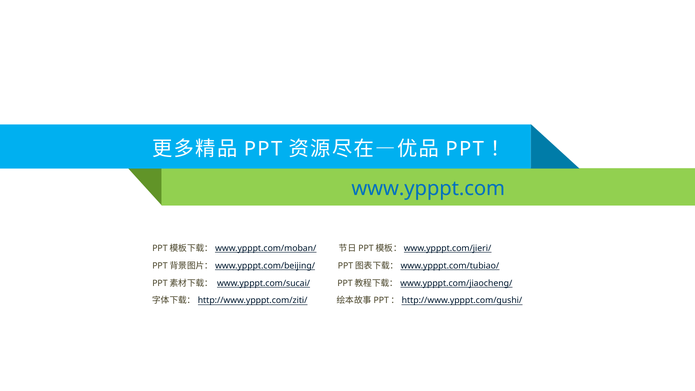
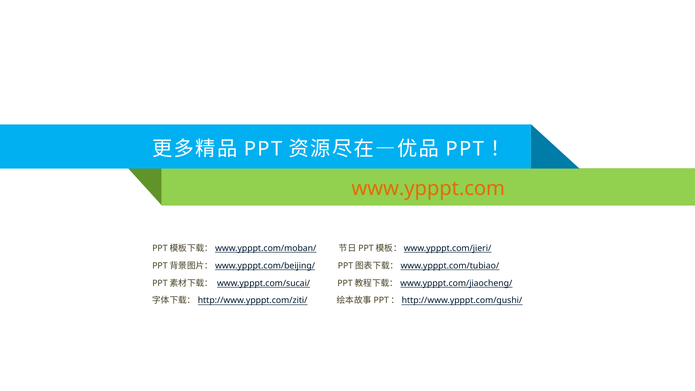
www.ypppt.com colour: blue -> orange
